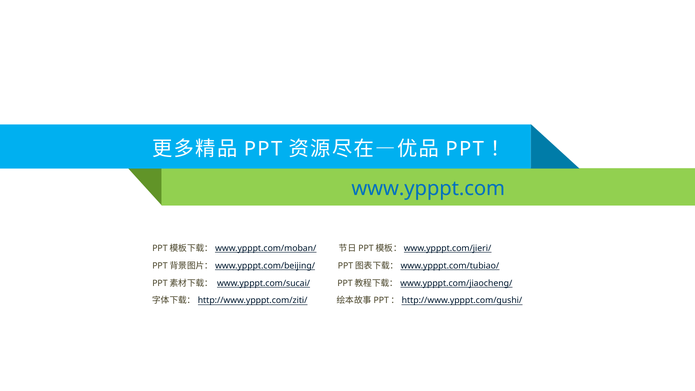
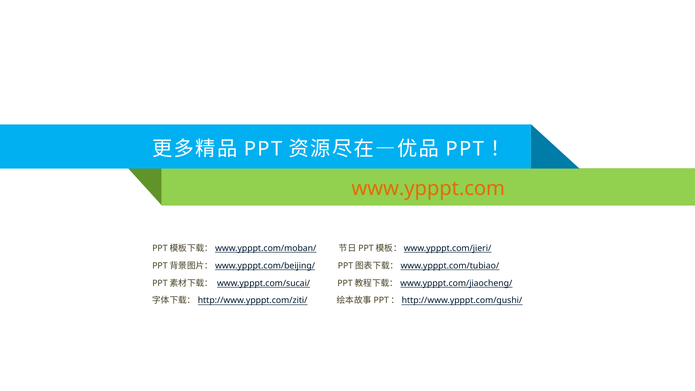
www.ypppt.com colour: blue -> orange
